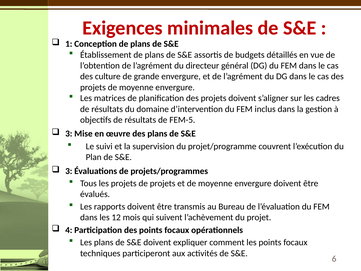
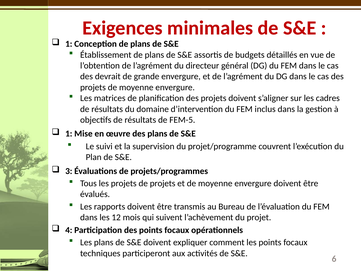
culture: culture -> devrait
3 at (69, 134): 3 -> 1
